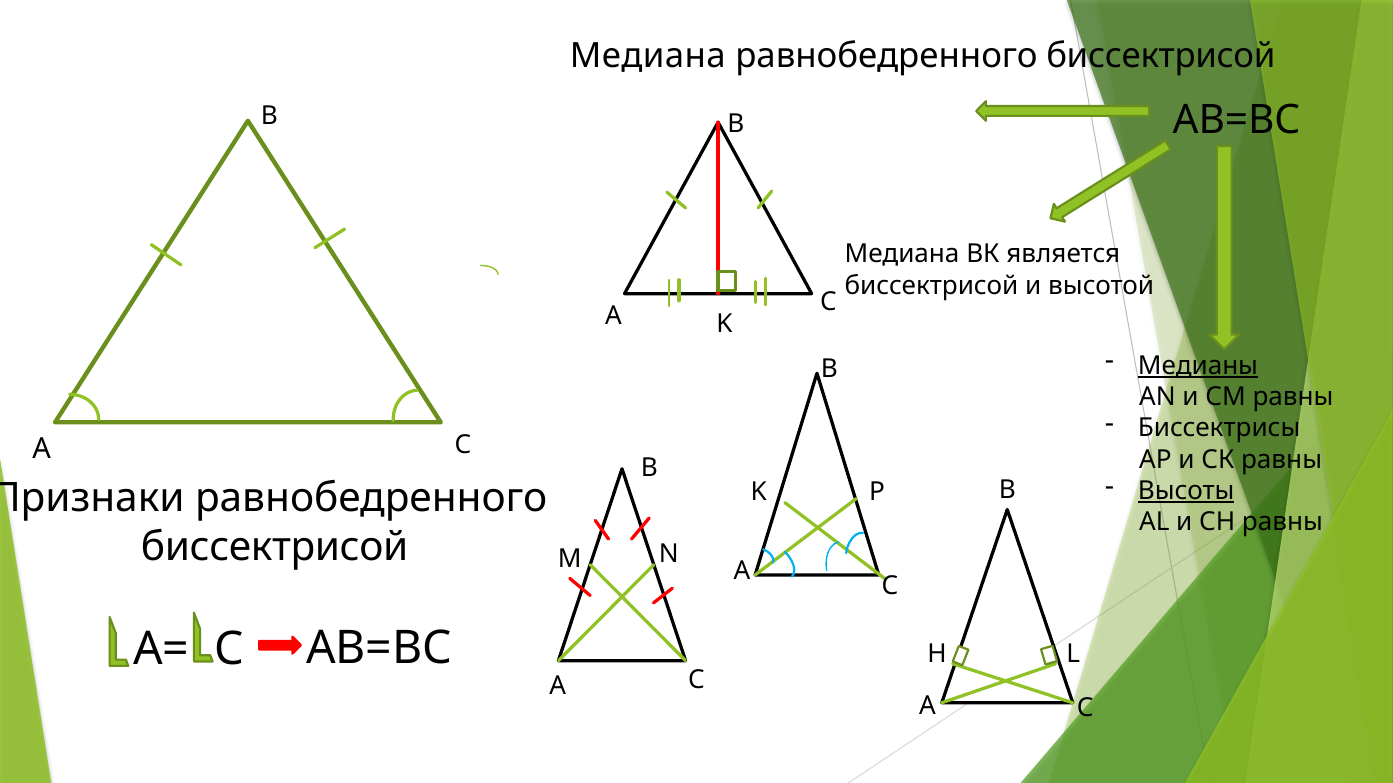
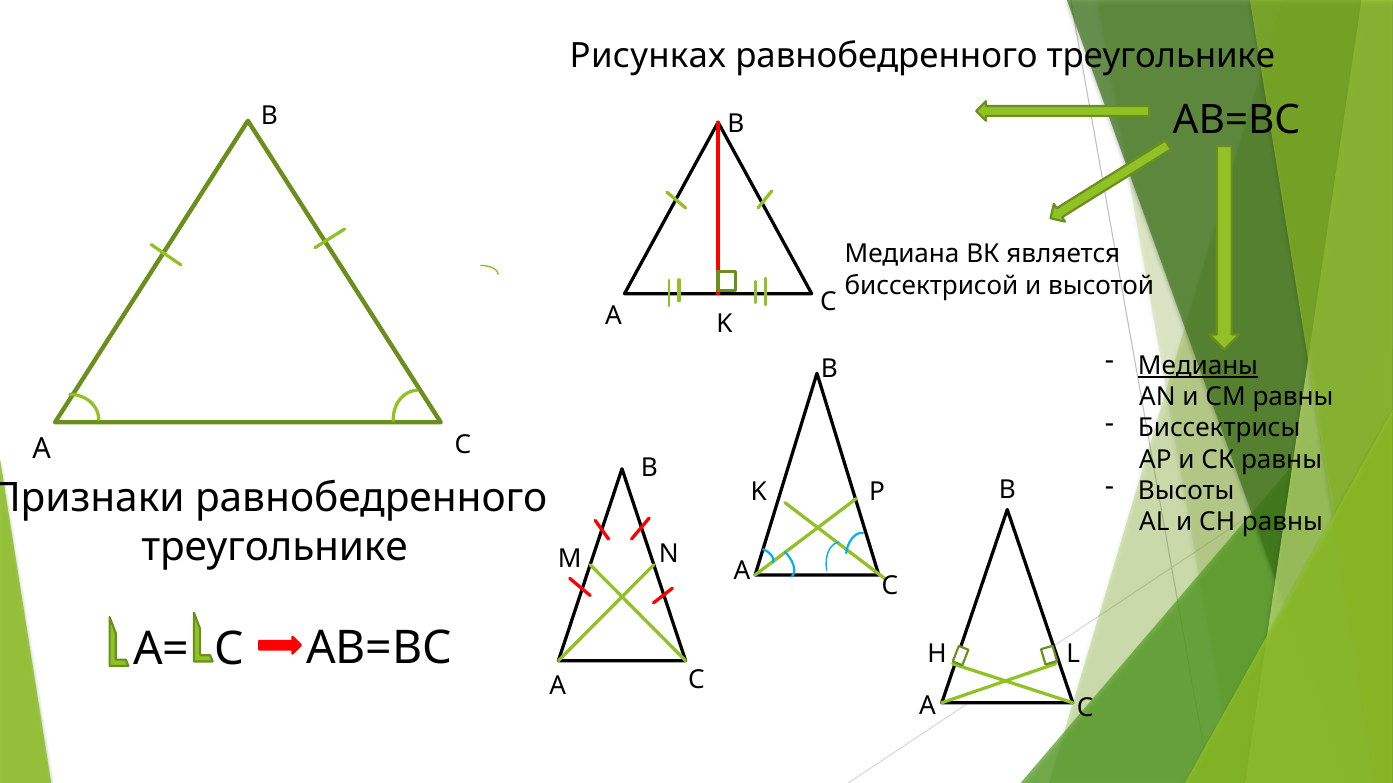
Медиана at (648, 56): Медиана -> Рисунках
биссектрисой at (1161, 56): биссектрисой -> треугольнике
Высоты underline: present -> none
биссектрисой at (275, 547): биссектрисой -> треугольнике
